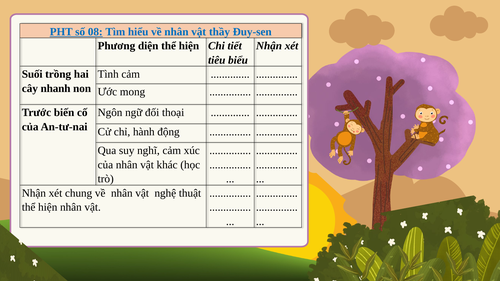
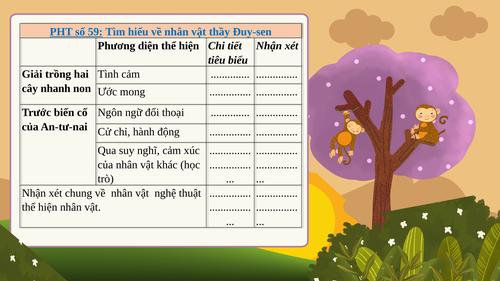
08: 08 -> 59
Suối: Suối -> Giải
